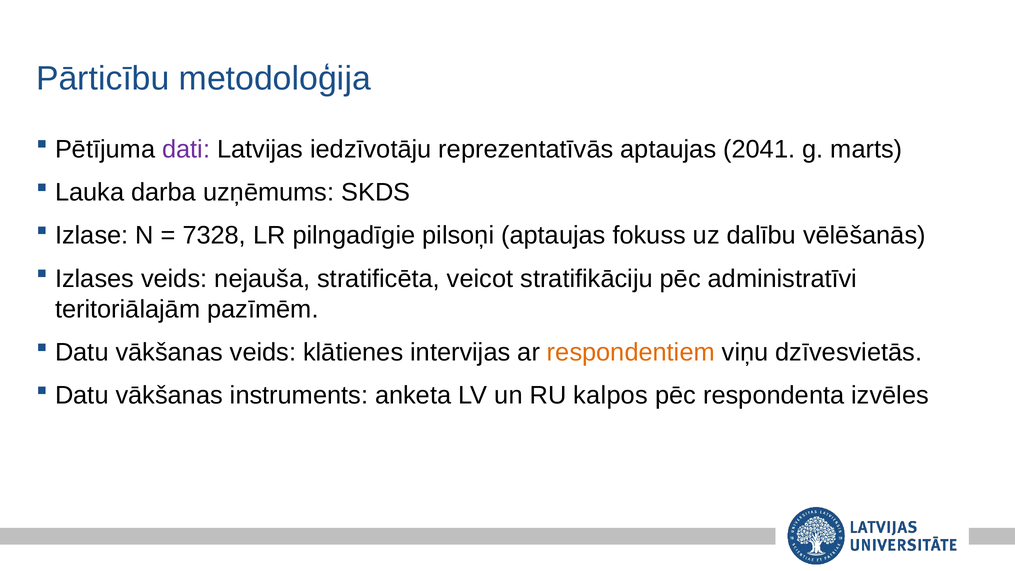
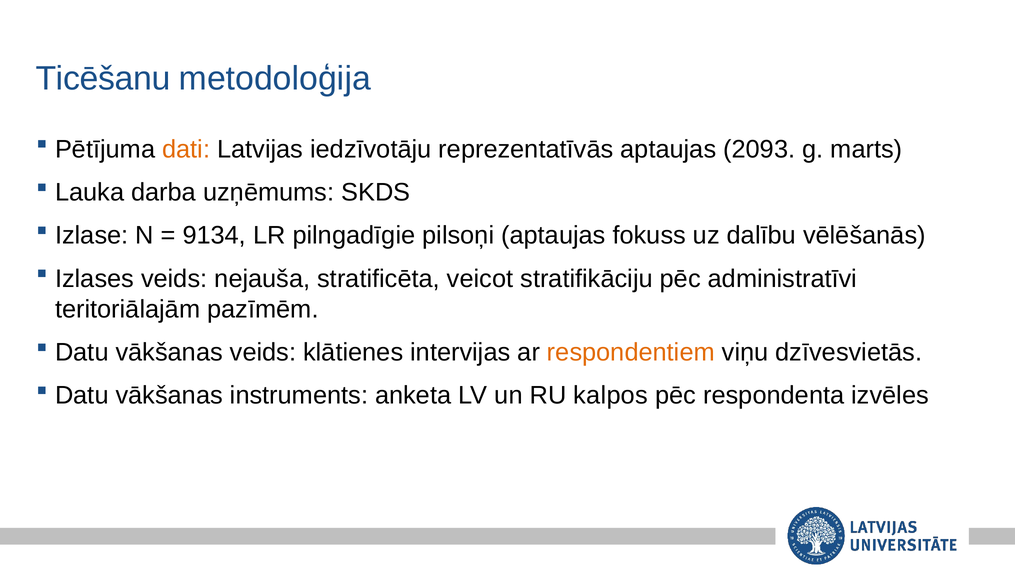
Pārticību: Pārticību -> Ticēšanu
dati colour: purple -> orange
2041: 2041 -> 2093
7328: 7328 -> 9134
